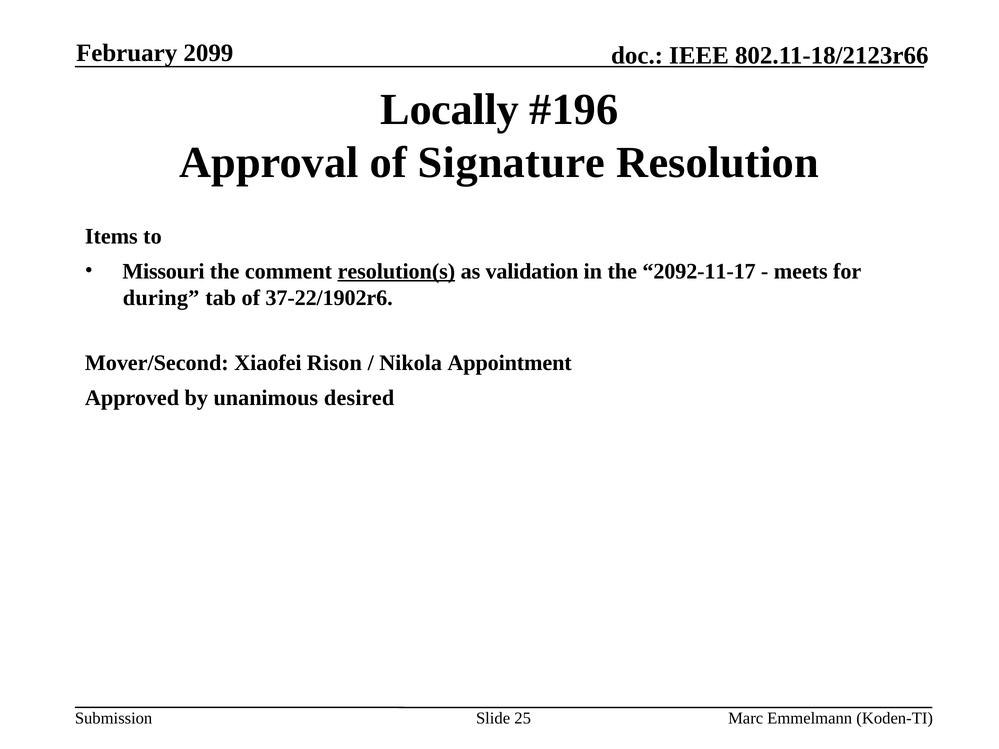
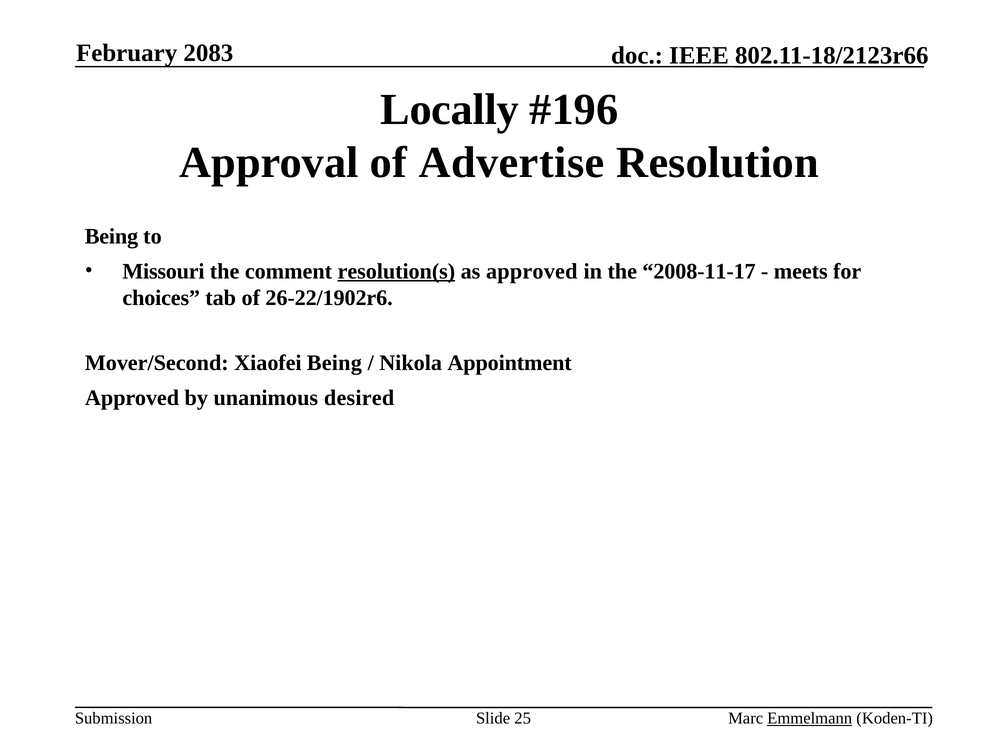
2099: 2099 -> 2083
Signature: Signature -> Advertise
Items at (111, 236): Items -> Being
as validation: validation -> approved
2092-11-17: 2092-11-17 -> 2008-11-17
during: during -> choices
37-22/1902r6: 37-22/1902r6 -> 26-22/1902r6
Xiaofei Rison: Rison -> Being
Emmelmann underline: none -> present
